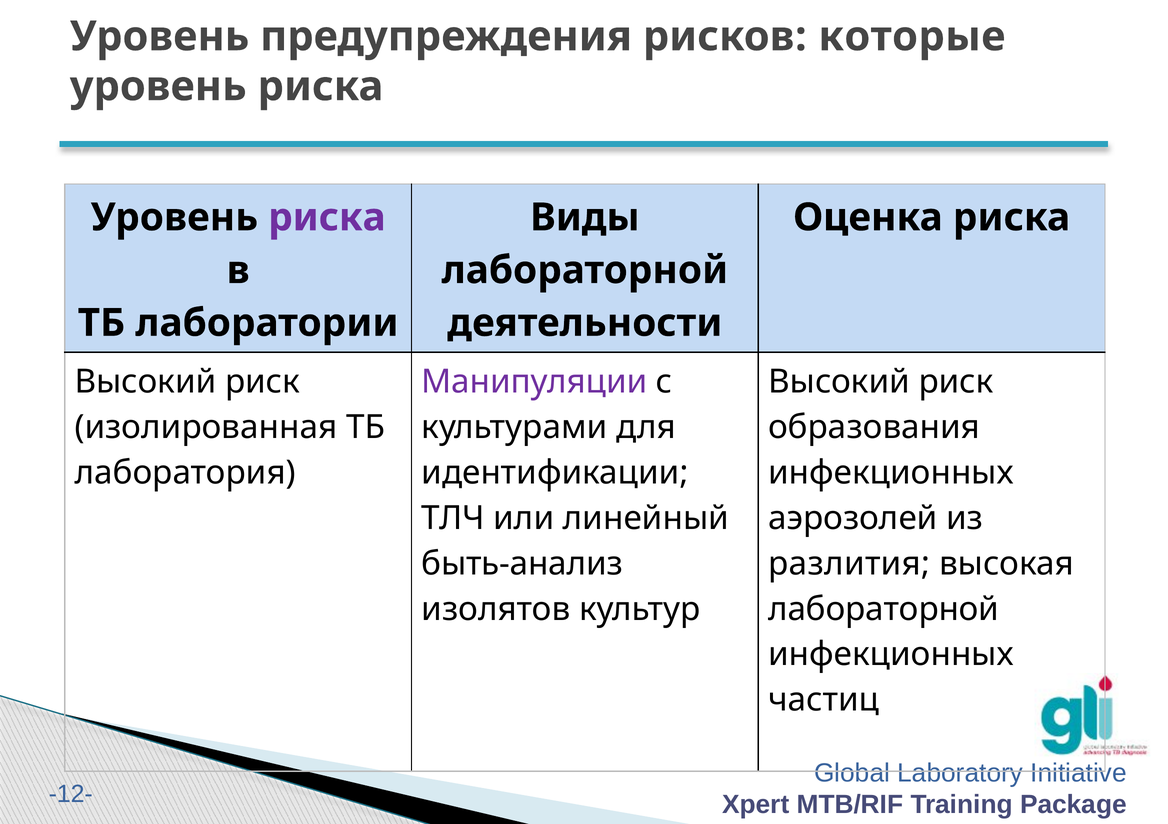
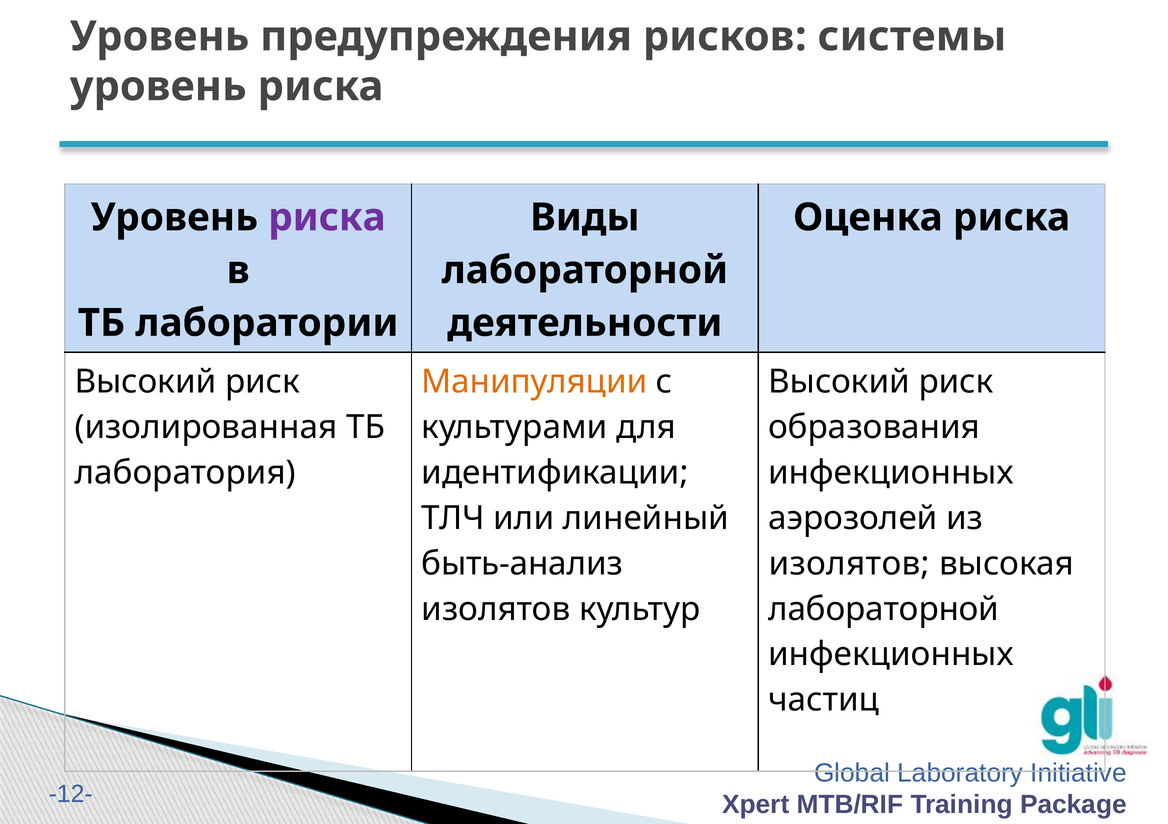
которые: которые -> системы
Манипуляции colour: purple -> orange
разлития at (849, 564): разлития -> изолятов
